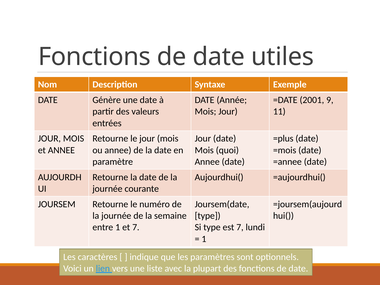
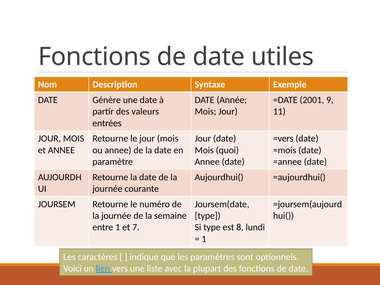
=plus: =plus -> =vers
est 7: 7 -> 8
